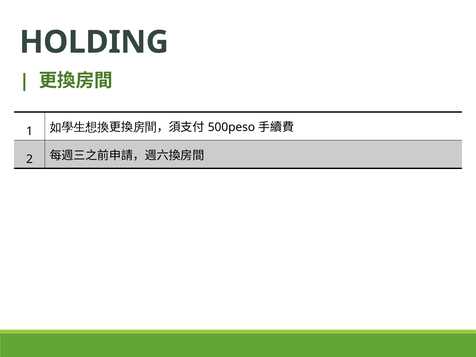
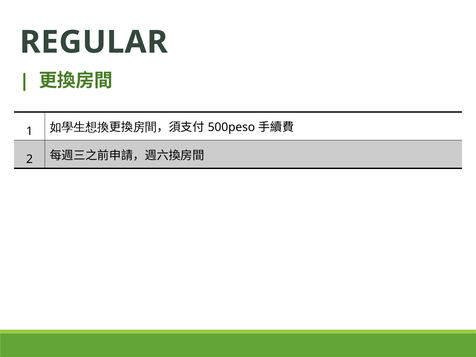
HOLDING: HOLDING -> REGULAR
